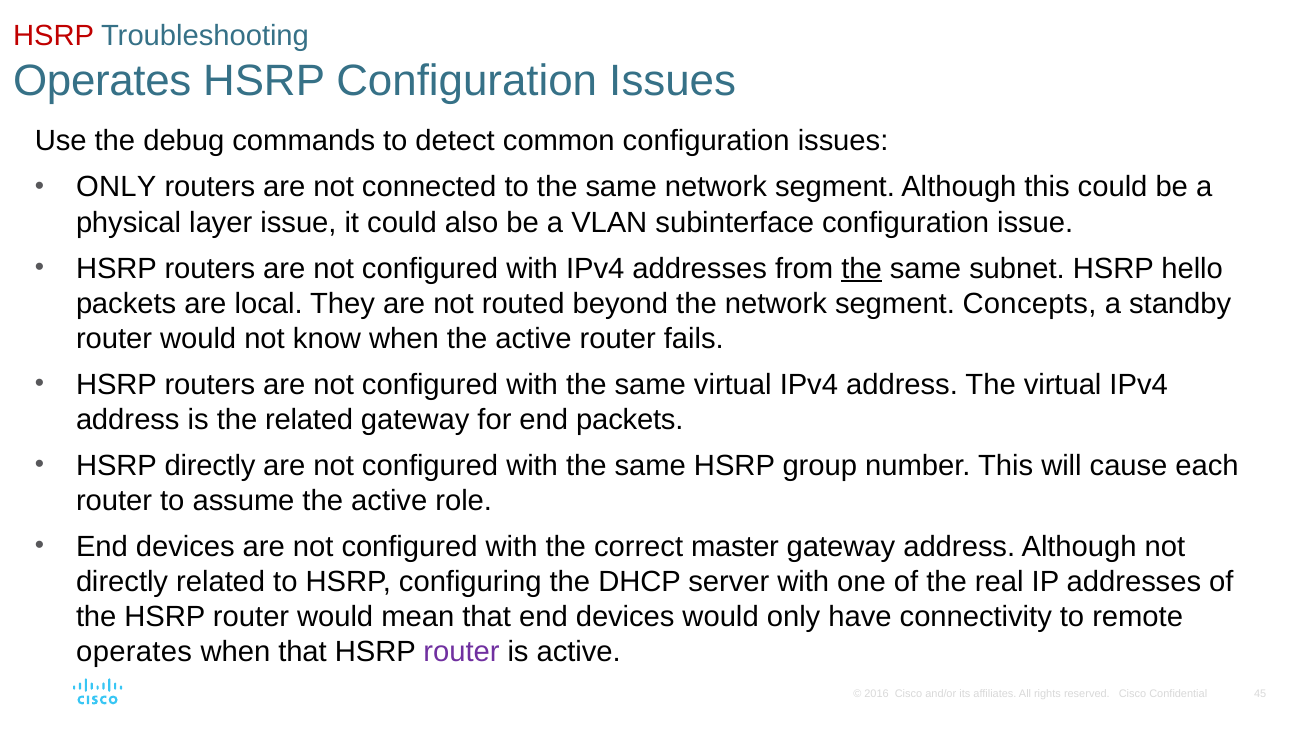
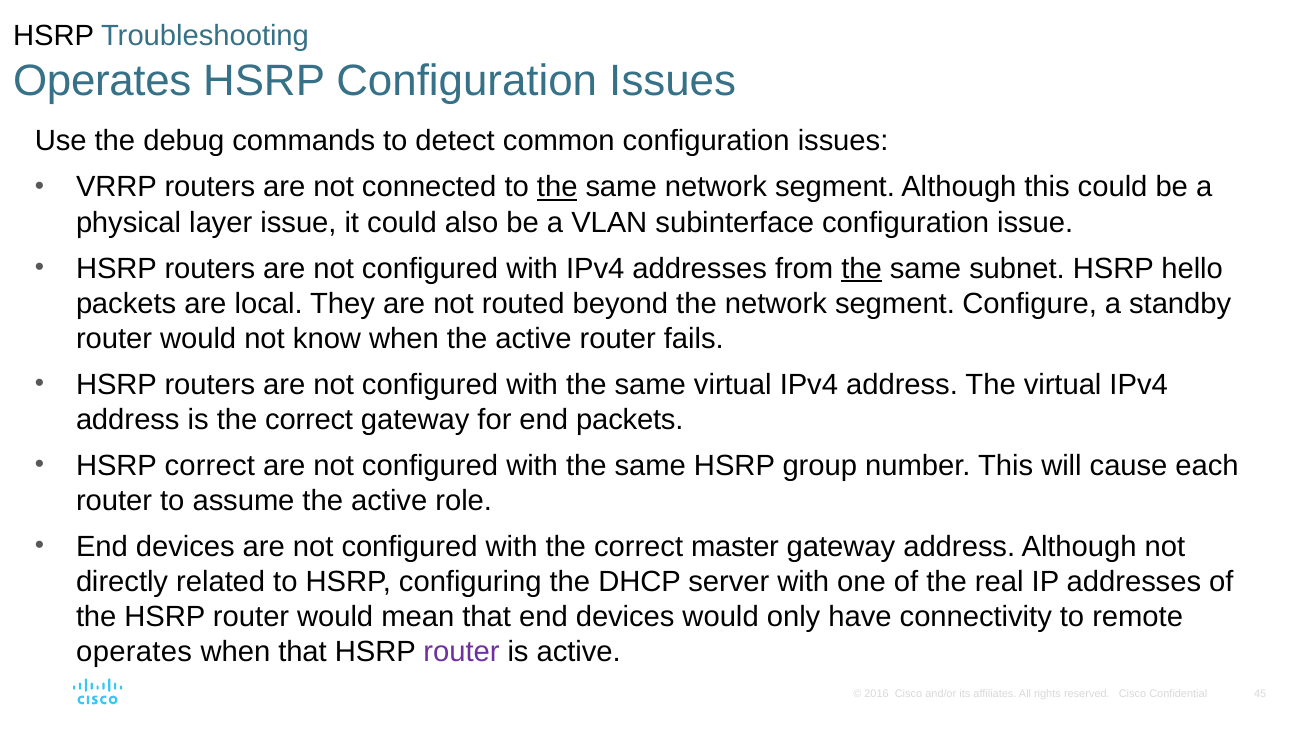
HSRP at (54, 36) colour: red -> black
ONLY at (116, 187): ONLY -> VRRP
the at (557, 187) underline: none -> present
Concepts: Concepts -> Configure
is the related: related -> correct
HSRP directly: directly -> correct
